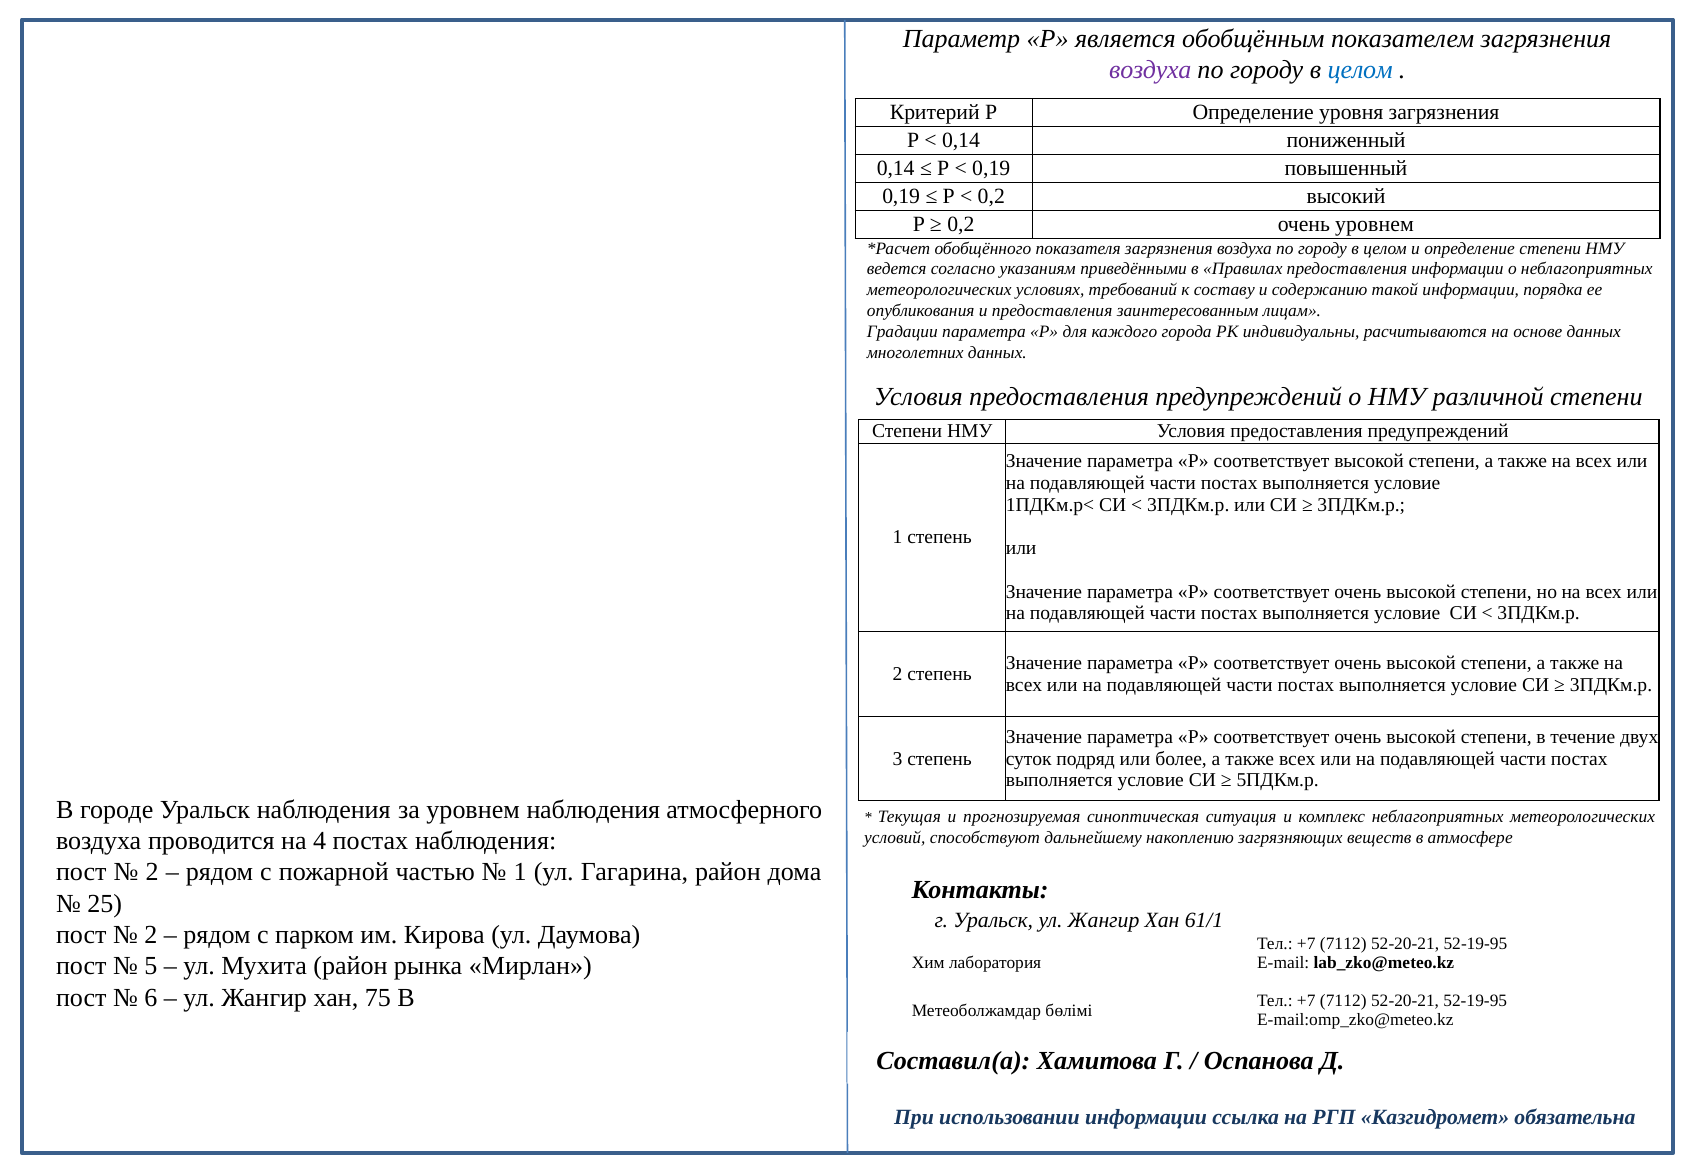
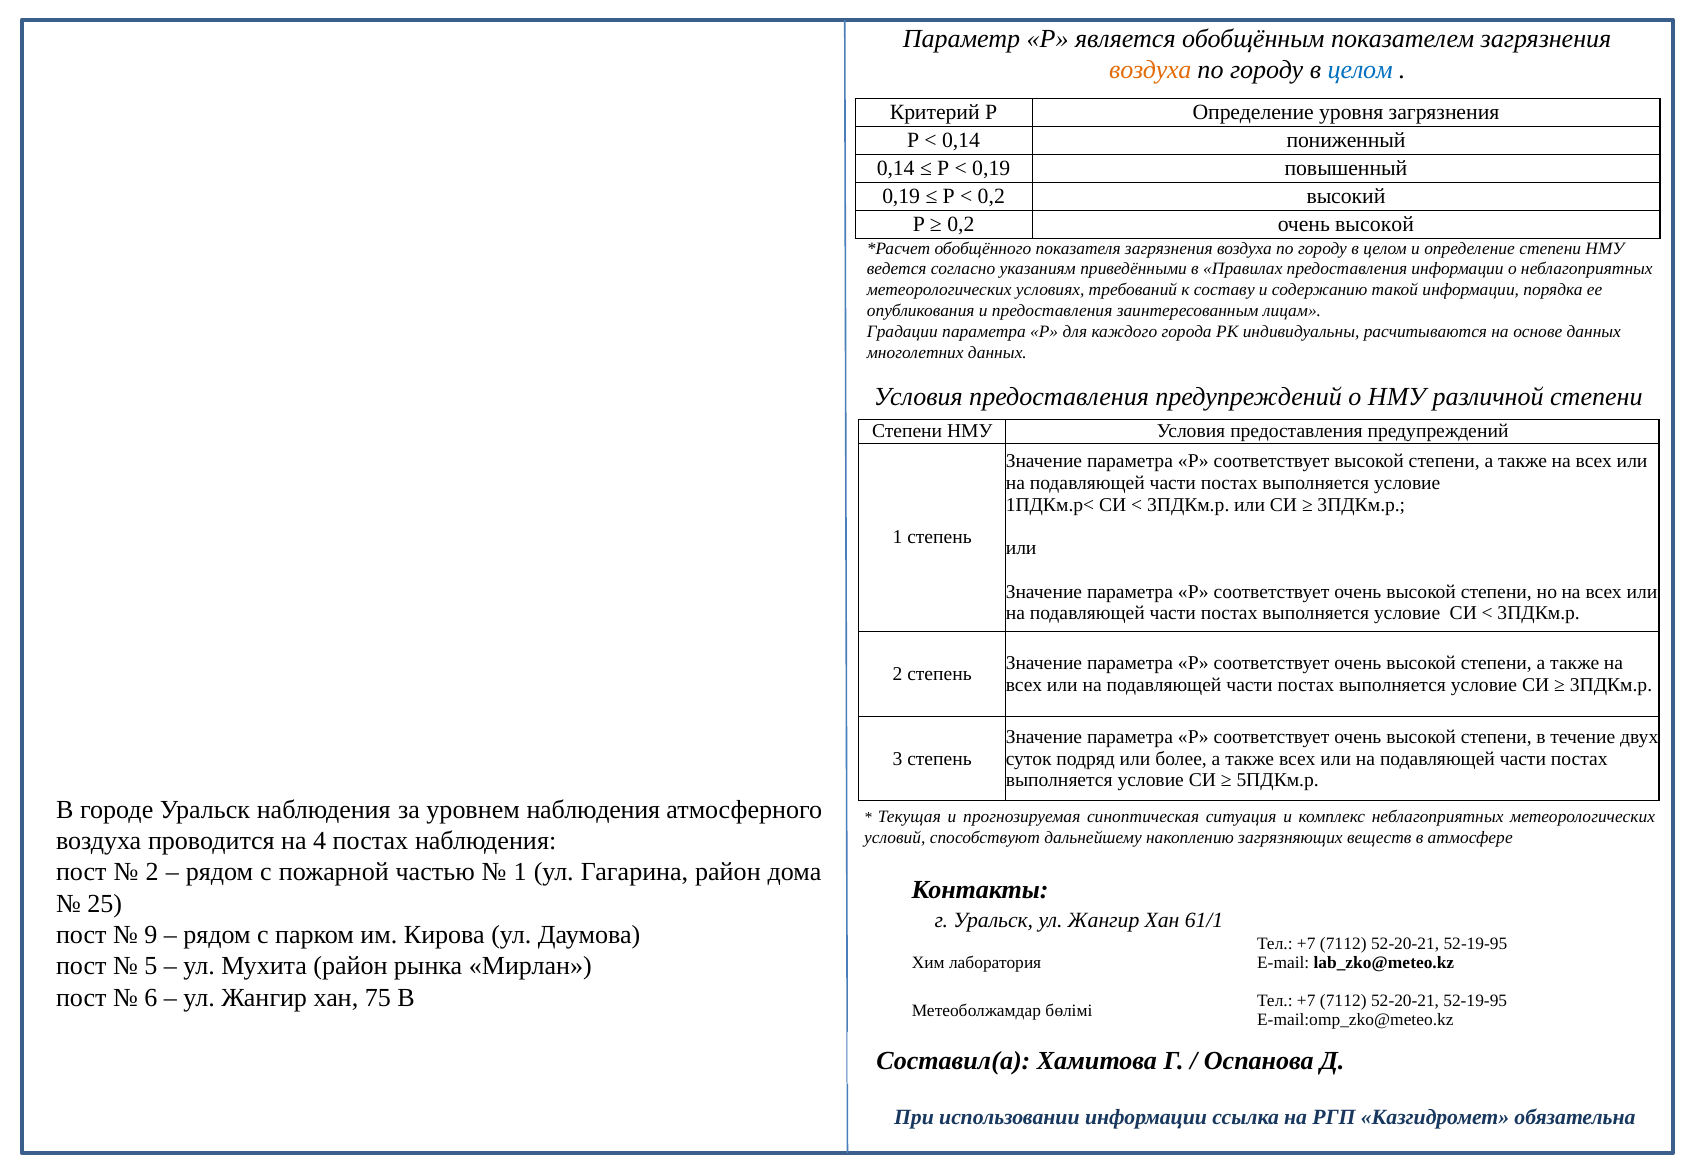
воздуха at (1150, 70) colour: purple -> orange
0,2 очень уровнем: уровнем -> высокой
2 at (151, 935): 2 -> 9
